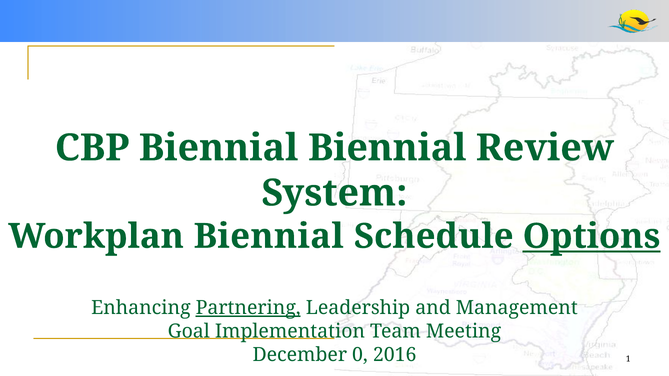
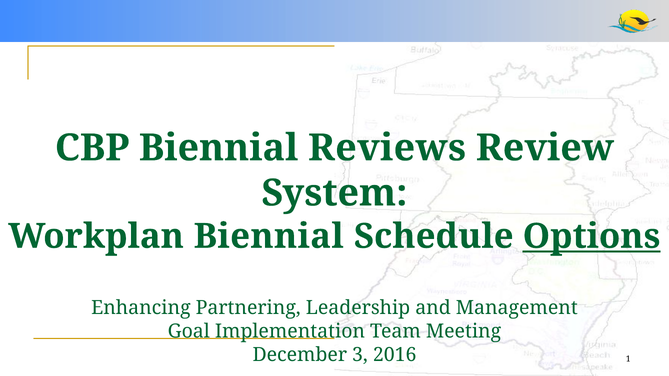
Biennial Biennial: Biennial -> Reviews
Partnering underline: present -> none
0: 0 -> 3
